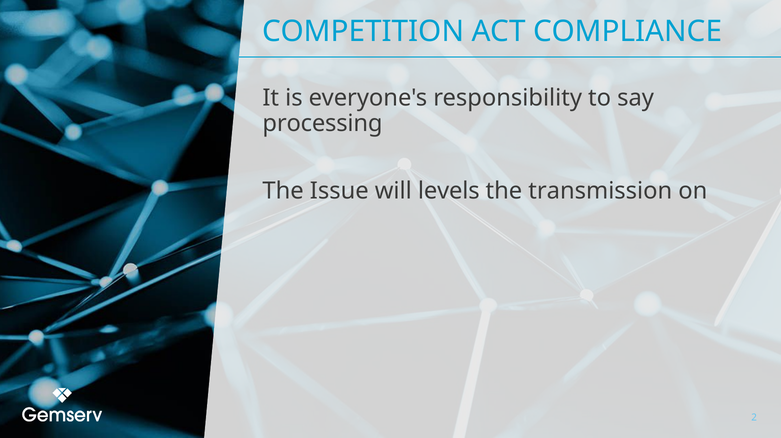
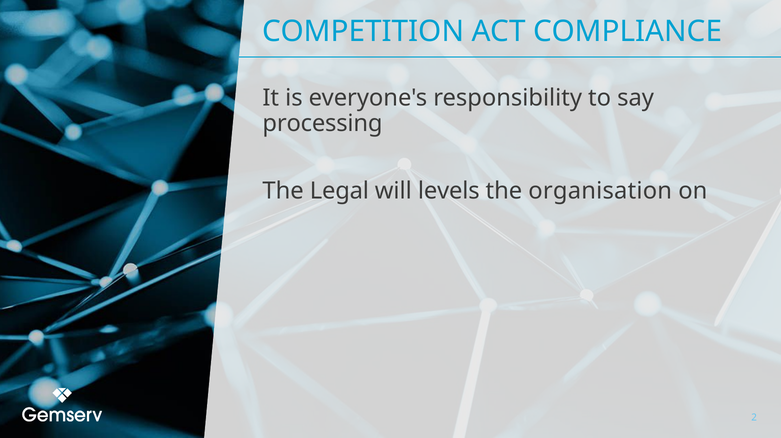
Issue: Issue -> Legal
transmission: transmission -> organisation
